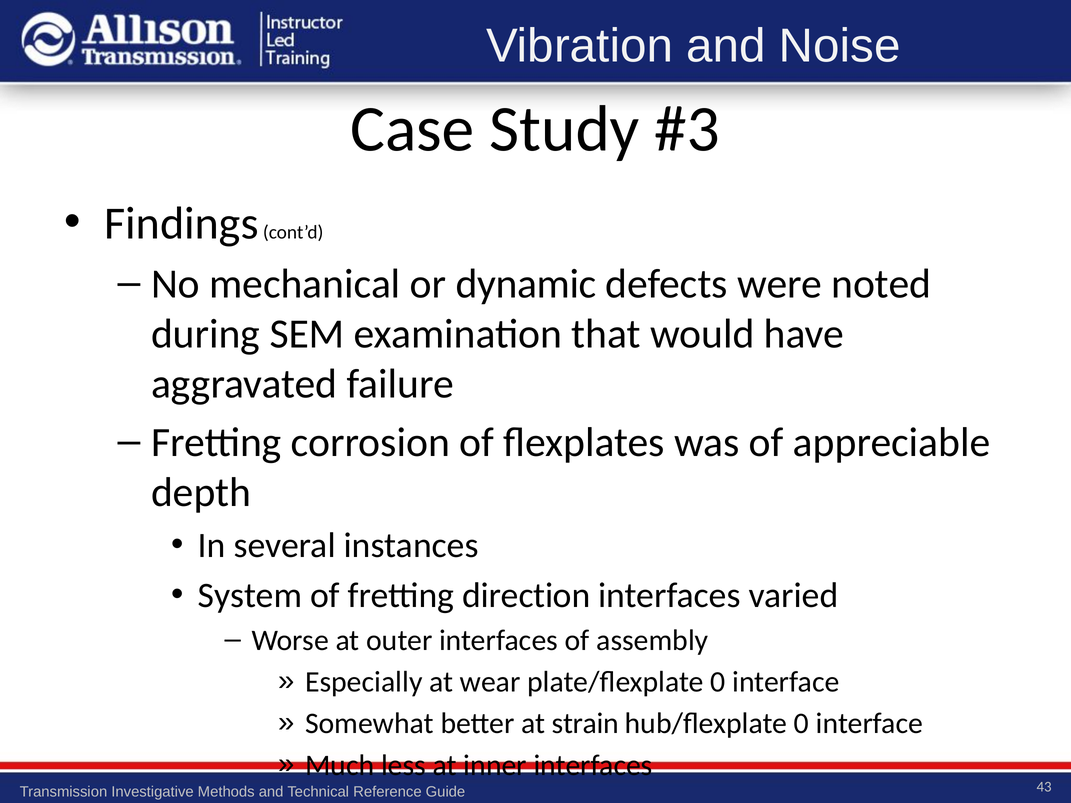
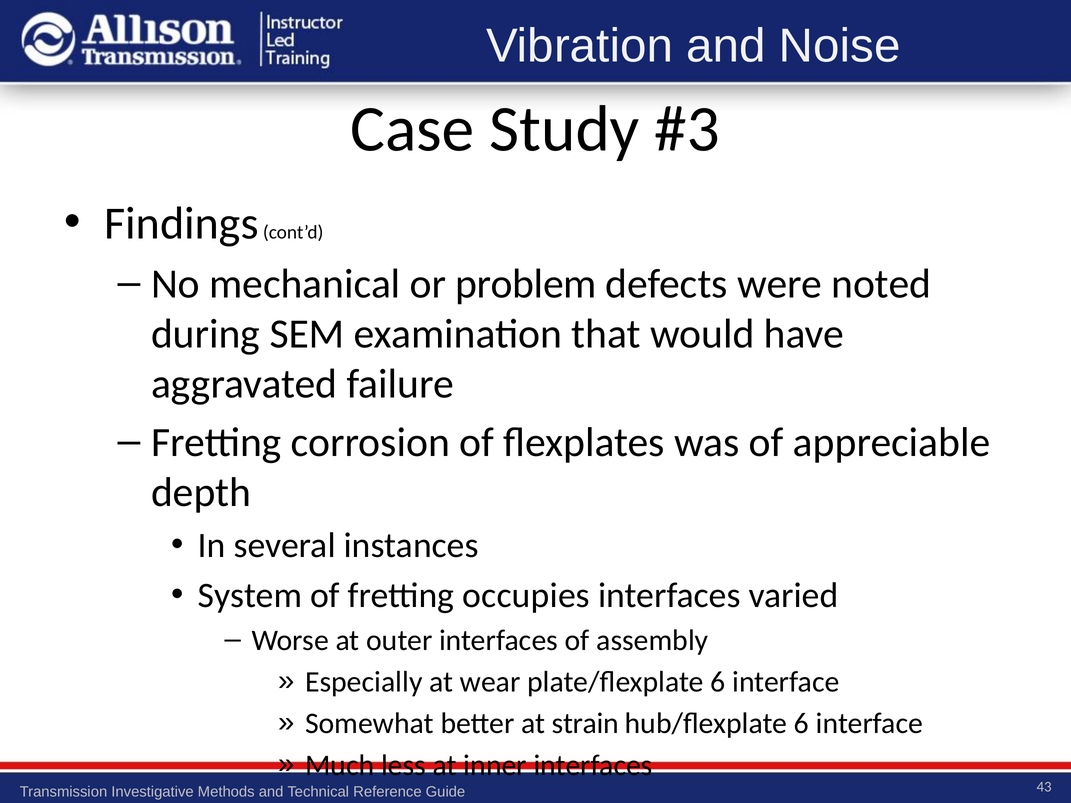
dynamic: dynamic -> problem
direction: direction -> occupies
plate/flexplate 0: 0 -> 6
hub/flexplate 0: 0 -> 6
